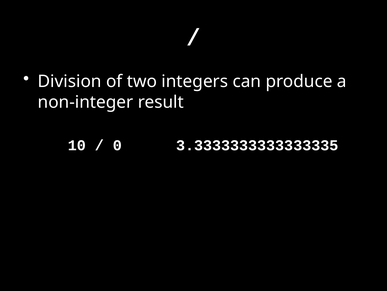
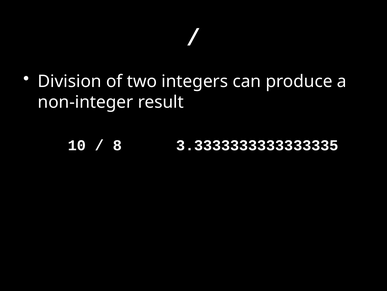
0: 0 -> 8
